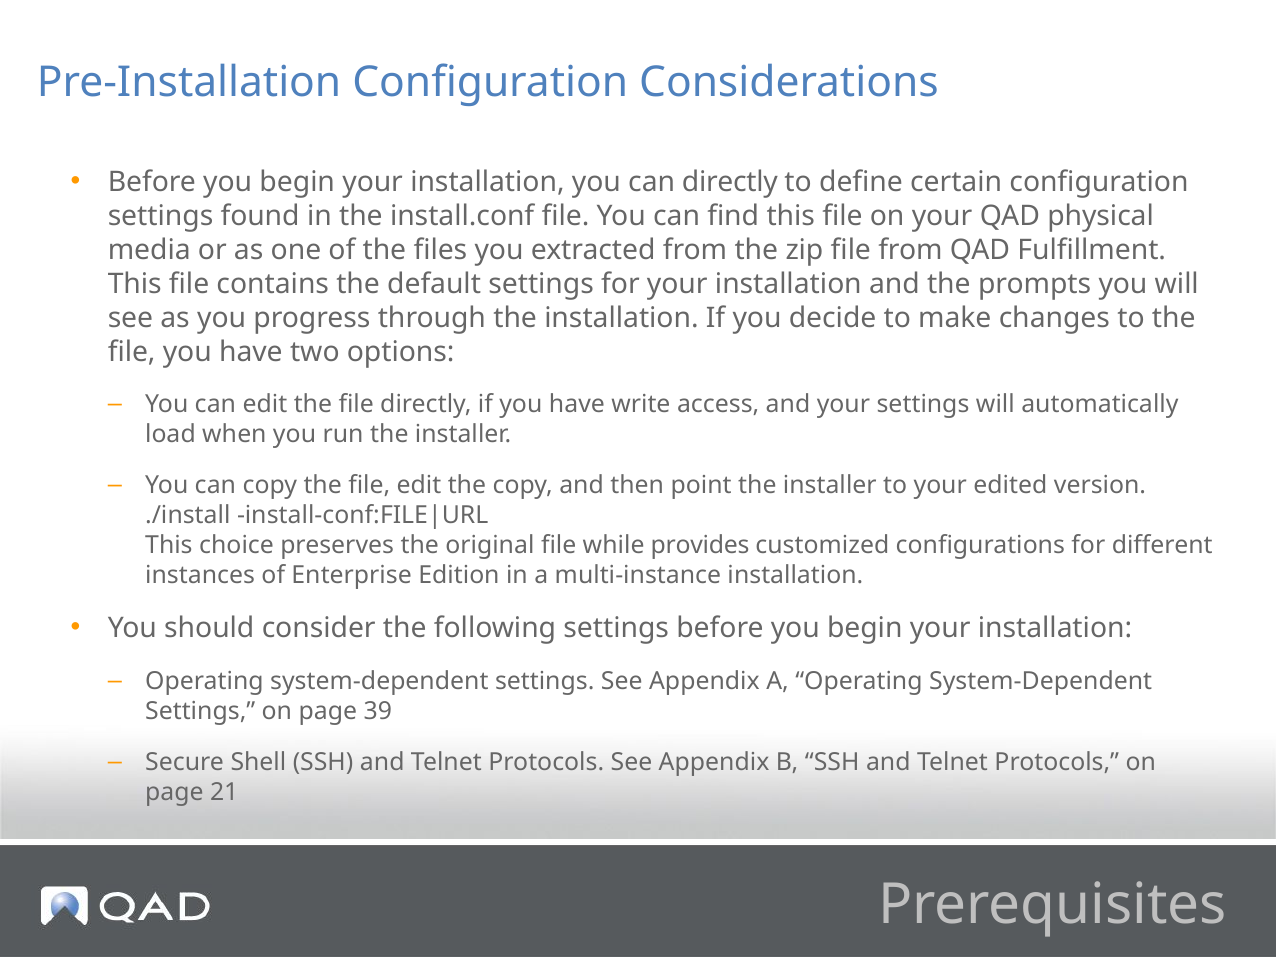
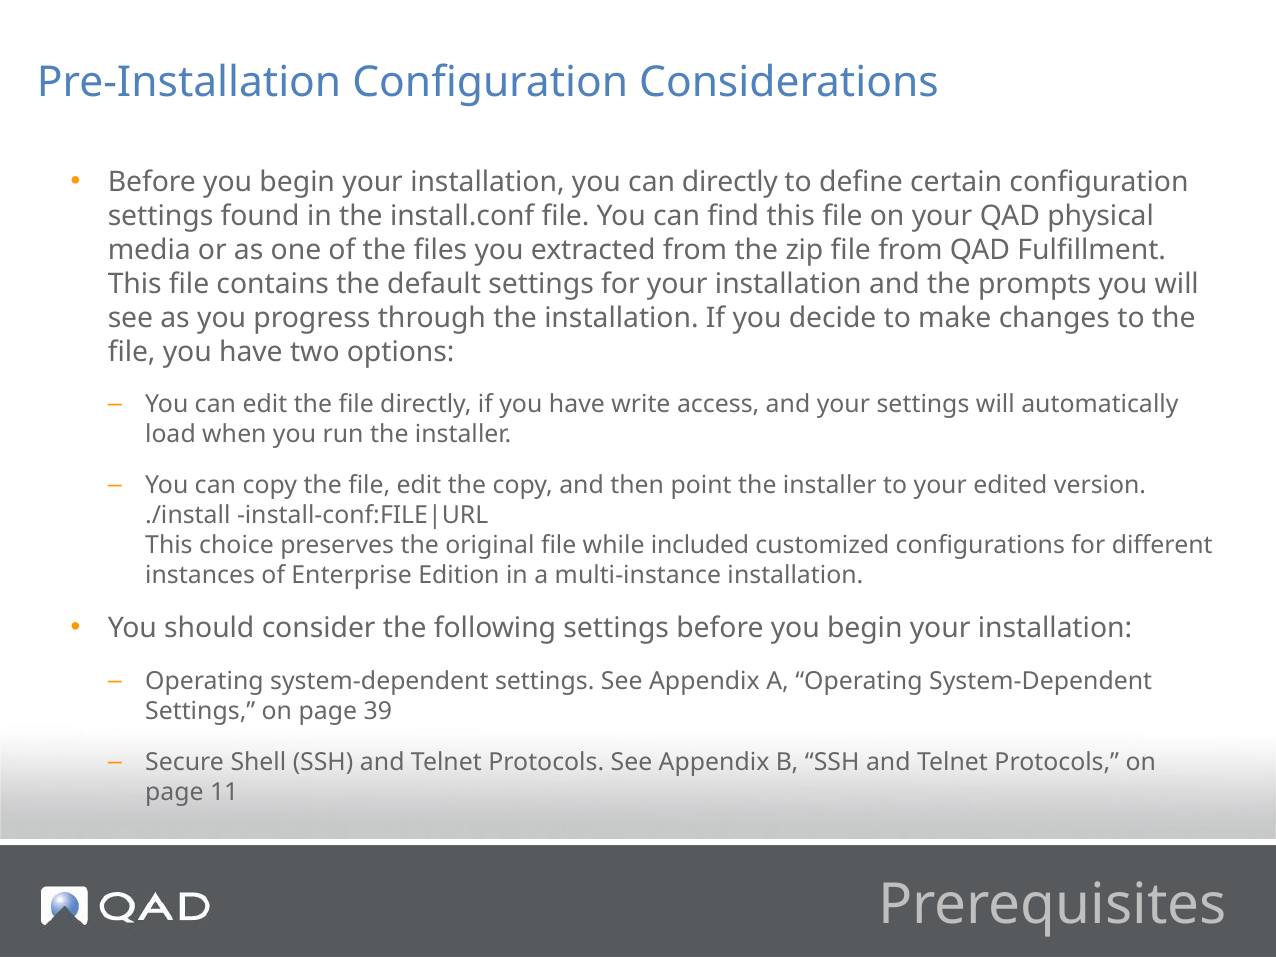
provides: provides -> included
21: 21 -> 11
